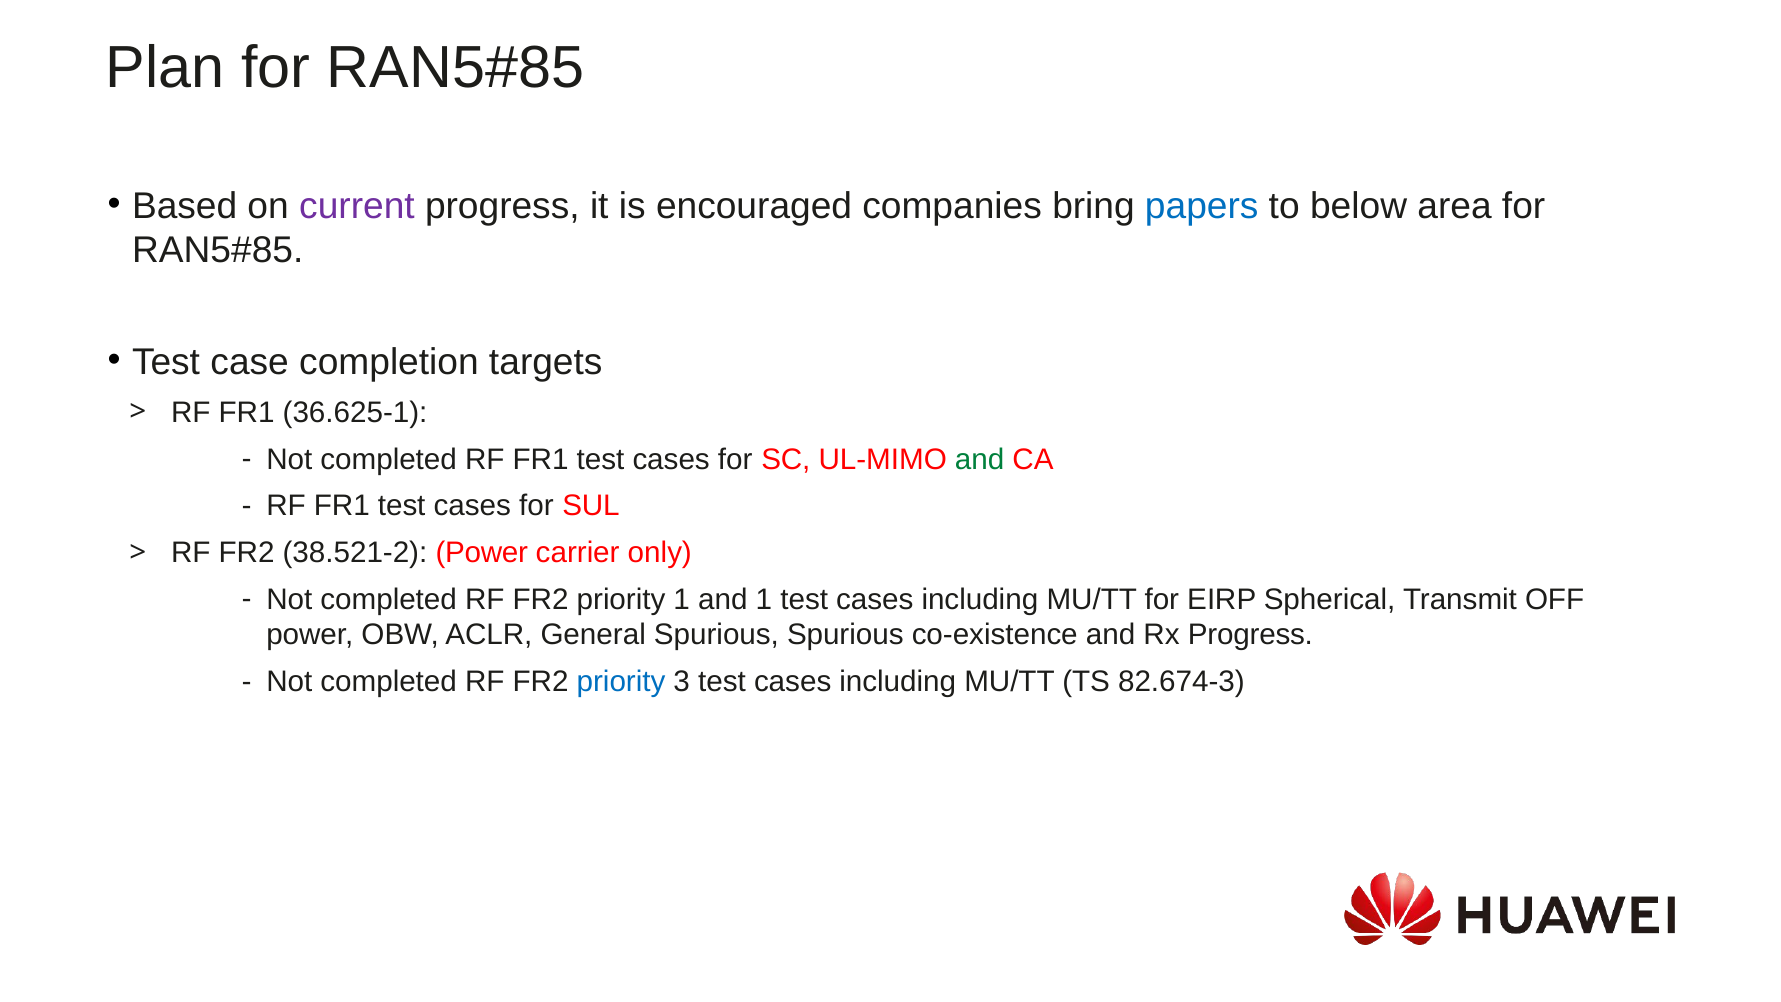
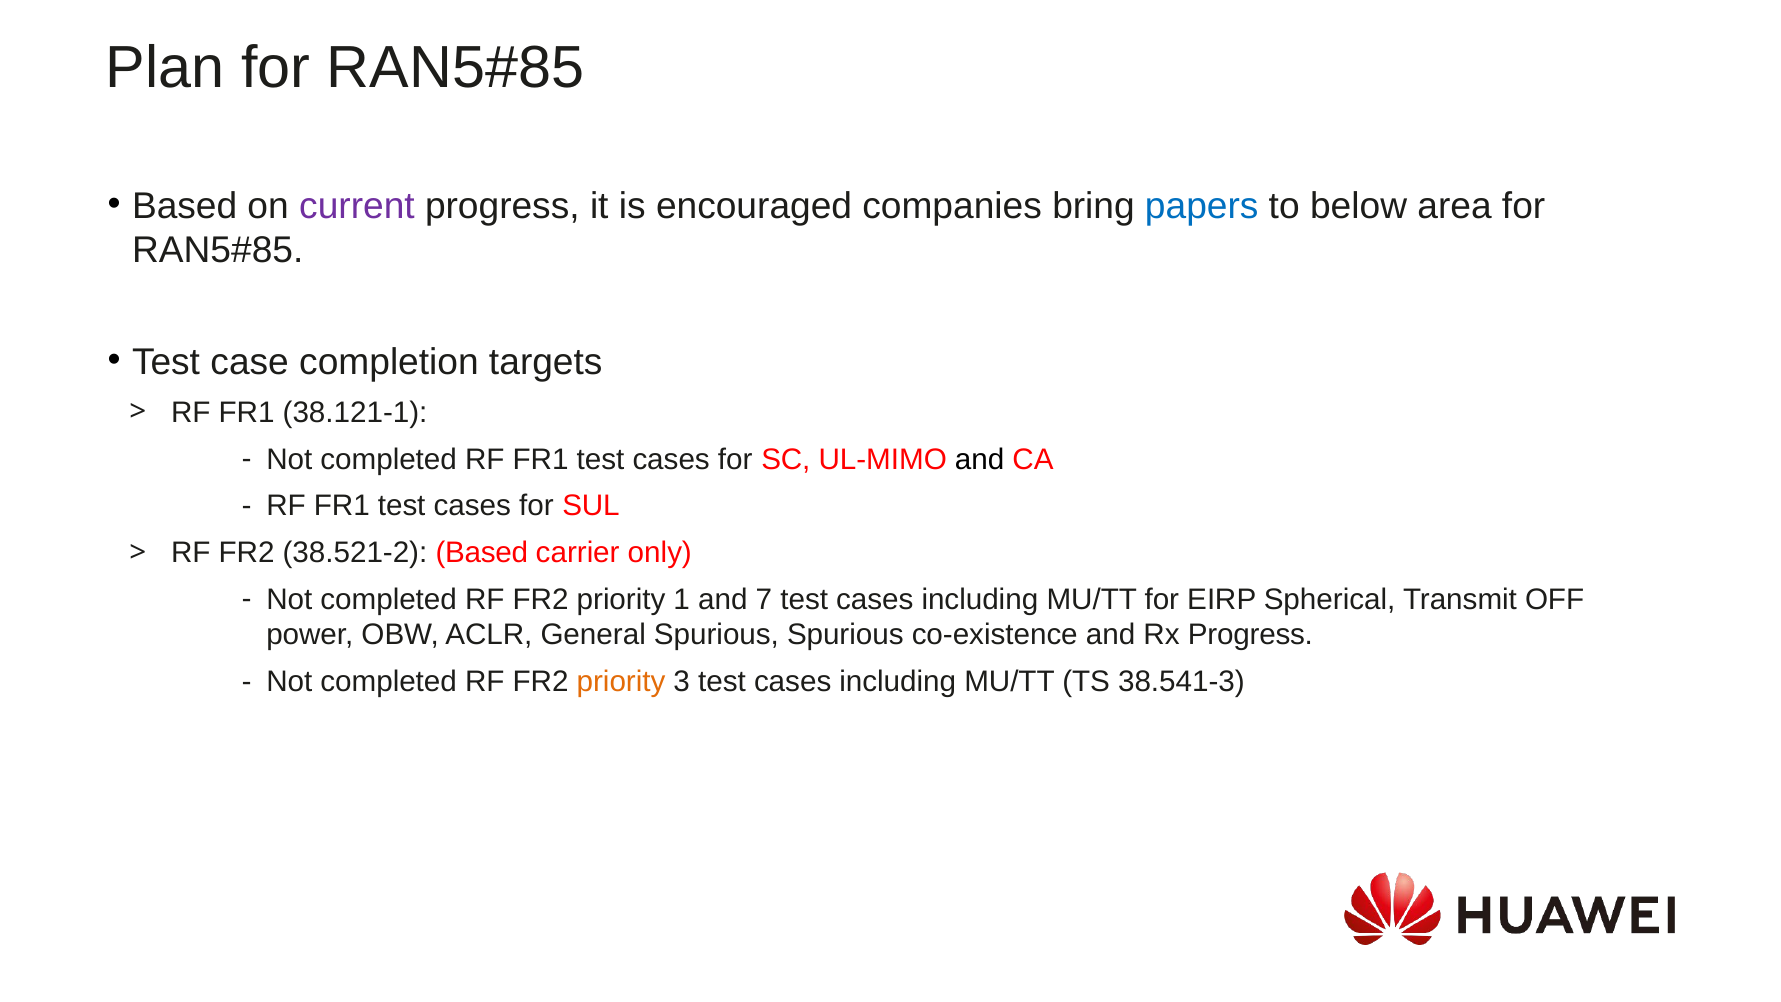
36.625-1: 36.625-1 -> 38.121-1
and at (980, 459) colour: green -> black
38.521-2 Power: Power -> Based
and 1: 1 -> 7
priority at (621, 681) colour: blue -> orange
82.674-3: 82.674-3 -> 38.541-3
